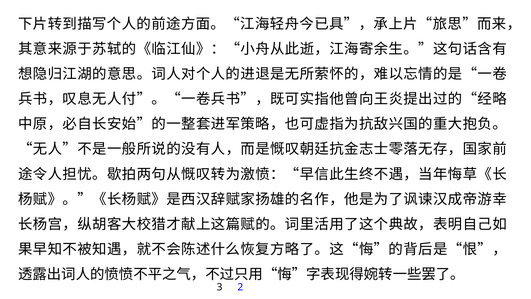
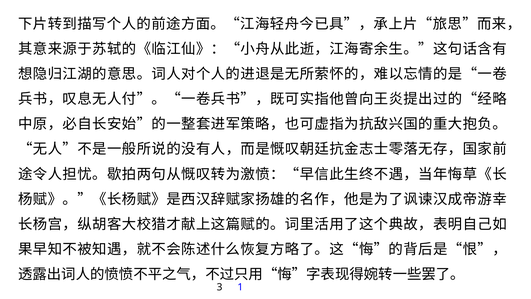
2: 2 -> 1
